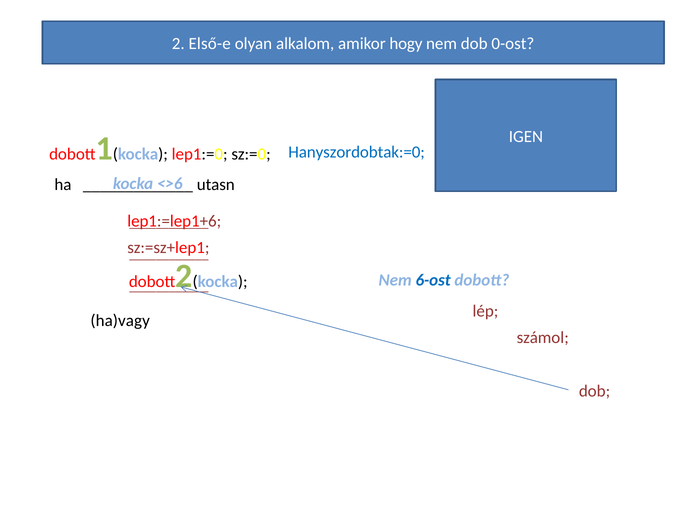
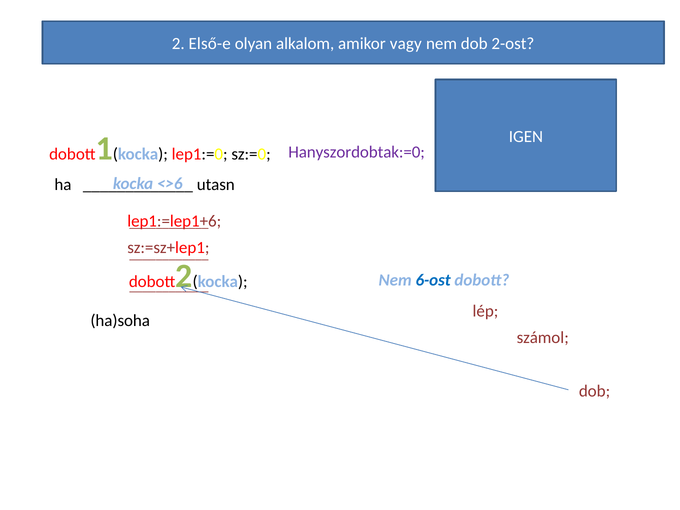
hogy: hogy -> vagy
0-ost: 0-ost -> 2-ost
Hanyszordobtak:=0 colour: blue -> purple
ha)vagy: ha)vagy -> ha)soha
